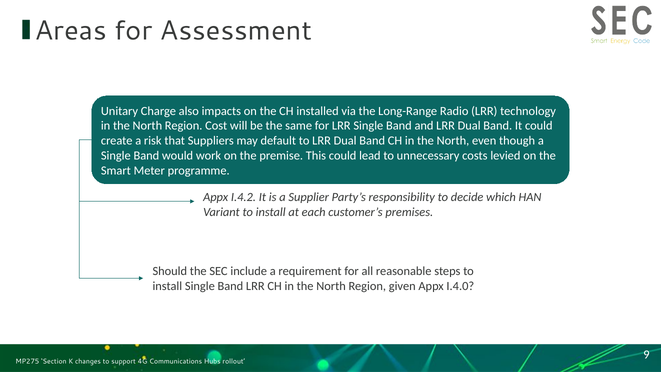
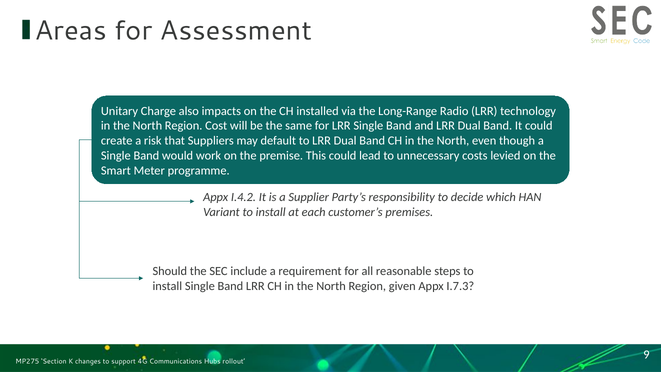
I.4.0: I.4.0 -> I.7.3
